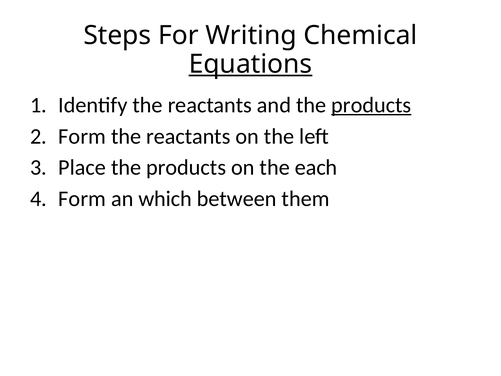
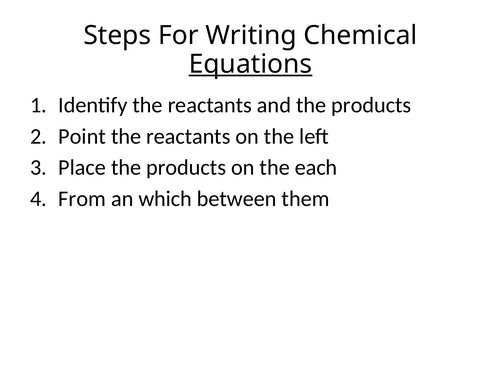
products at (371, 105) underline: present -> none
Form at (82, 136): Form -> Point
Form at (82, 199): Form -> From
